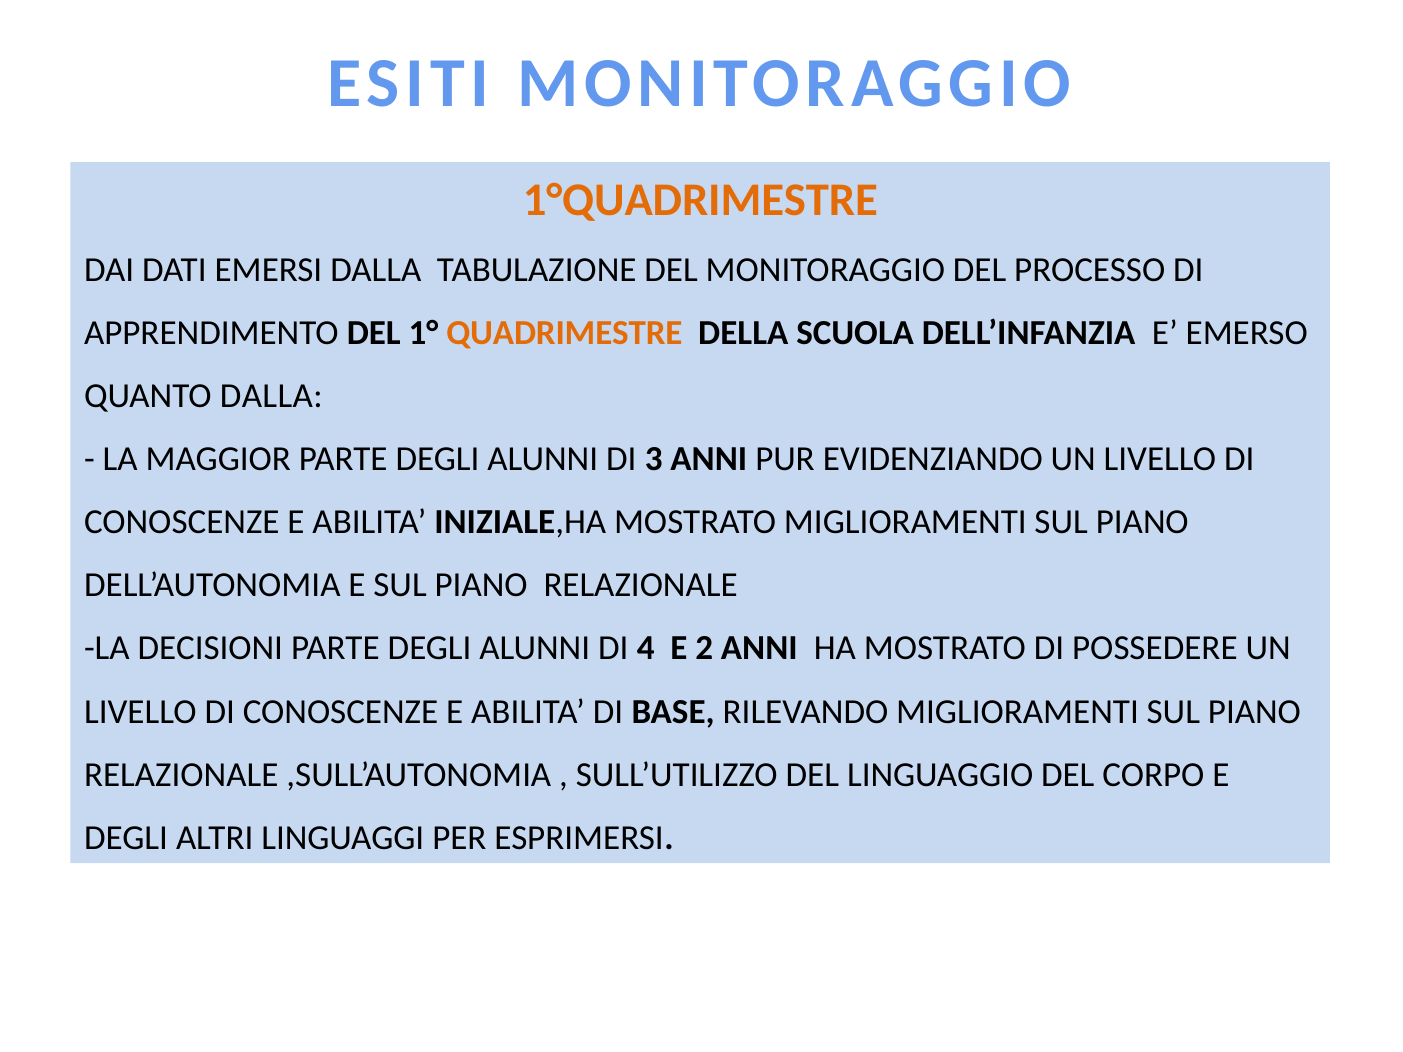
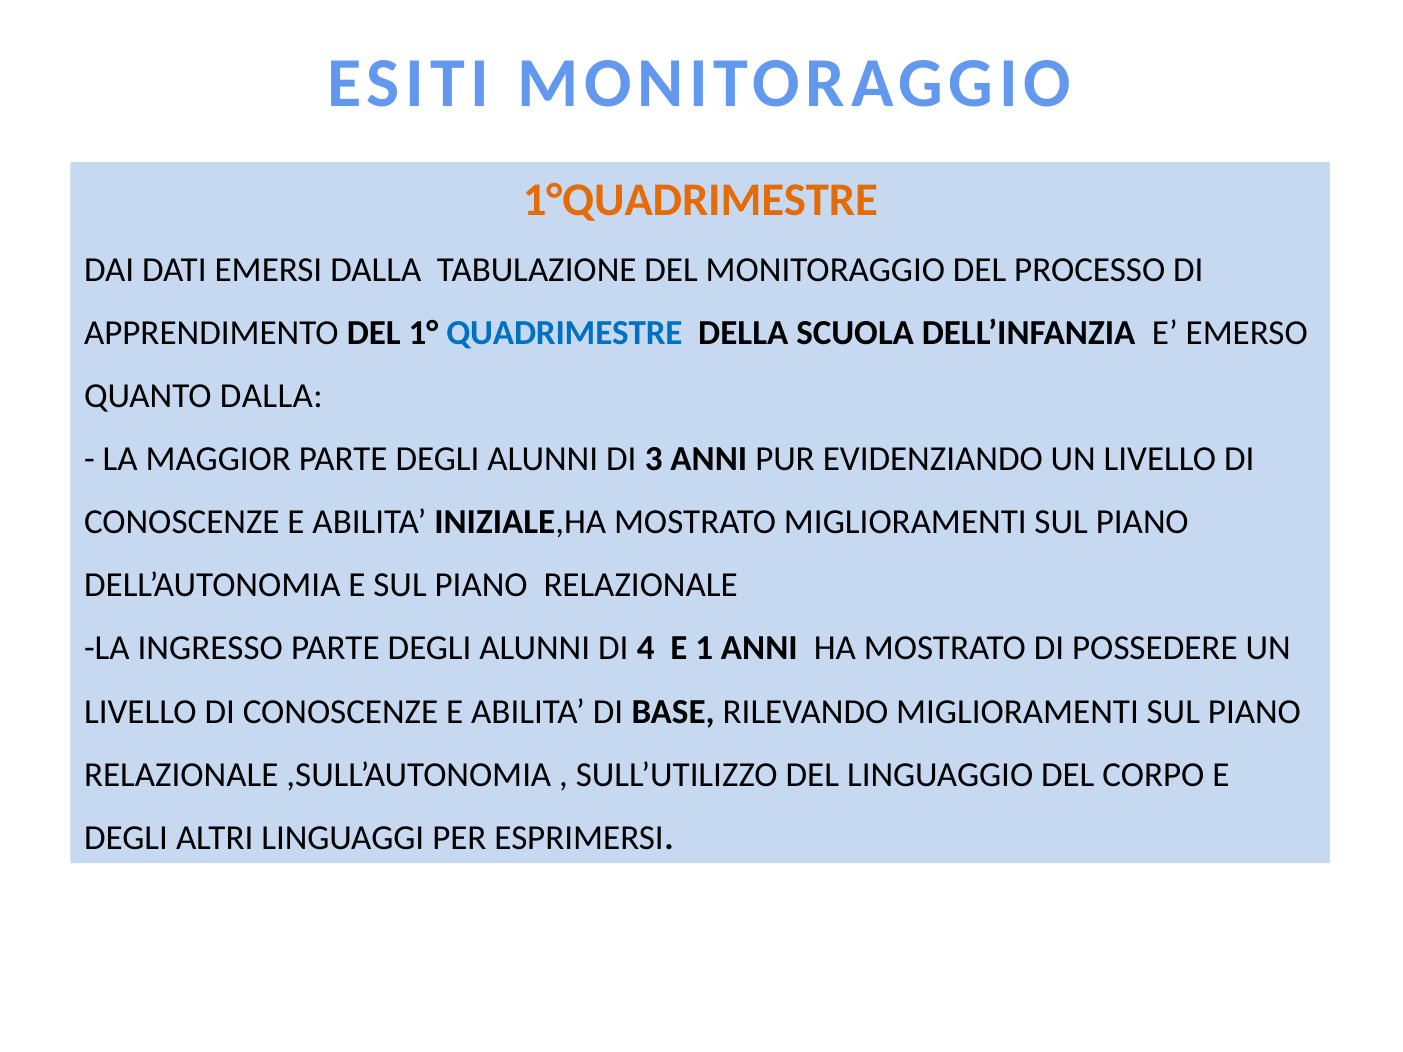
QUADRIMESTRE colour: orange -> blue
DECISIONI: DECISIONI -> INGRESSO
2: 2 -> 1
